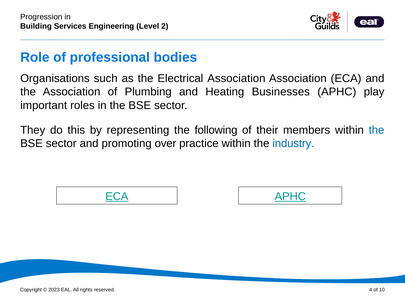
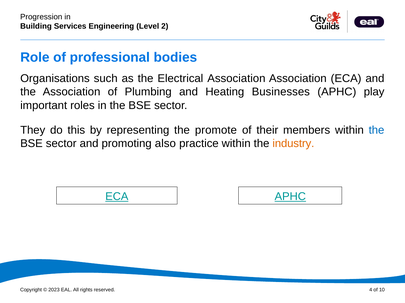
following: following -> promote
over: over -> also
industry colour: blue -> orange
